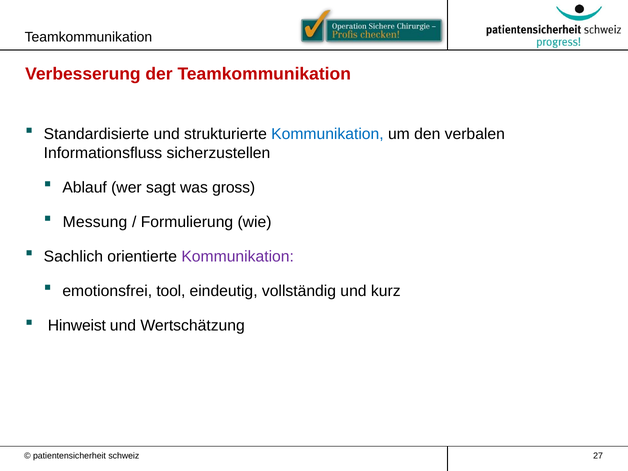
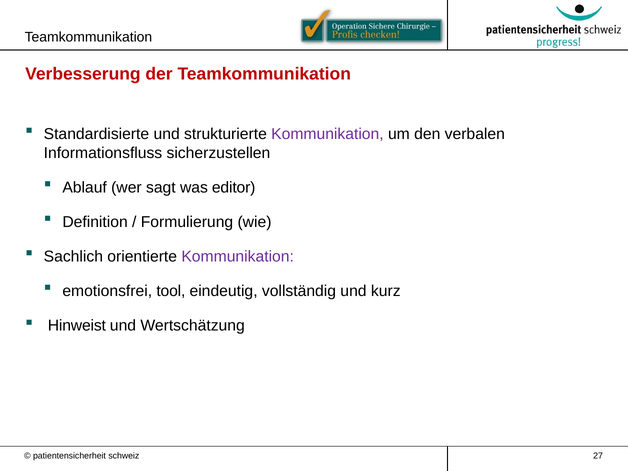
Kommunikation at (327, 134) colour: blue -> purple
gross: gross -> editor
Messung: Messung -> Definition
